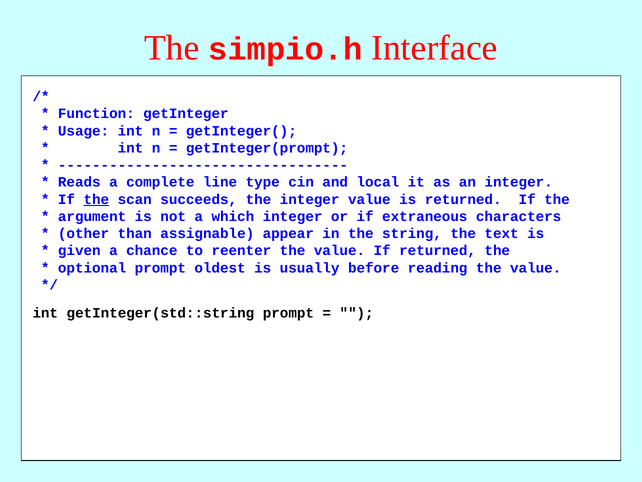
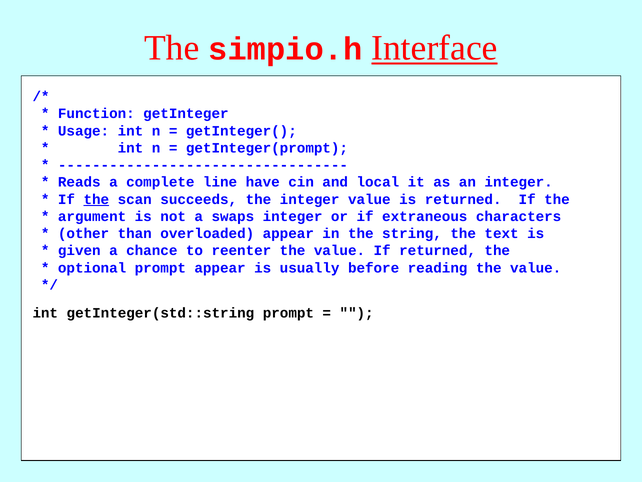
Interface at (435, 48) underline: none -> present
type: type -> have
which: which -> swaps
assignable: assignable -> overloaded
prompt oldest: oldest -> appear
